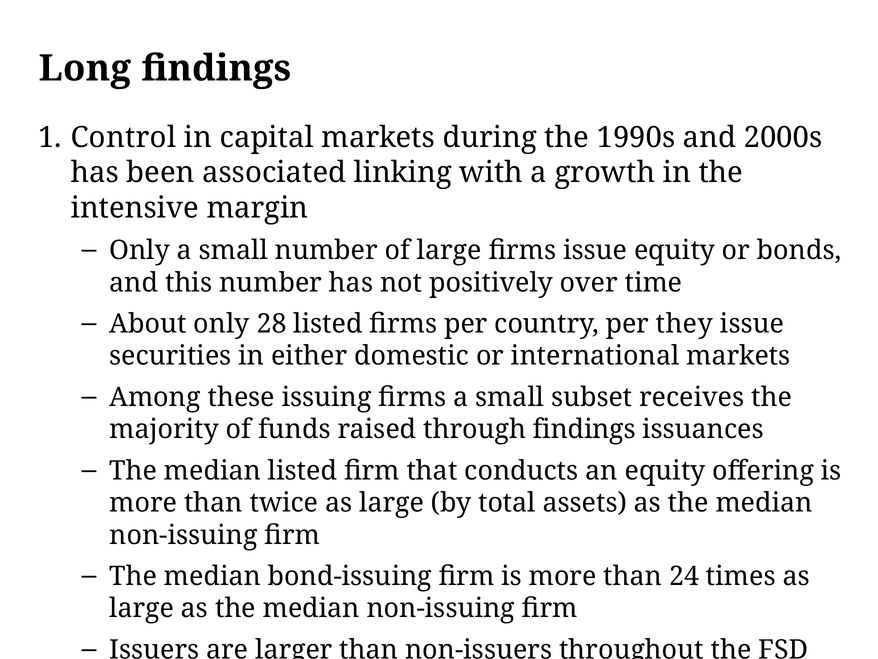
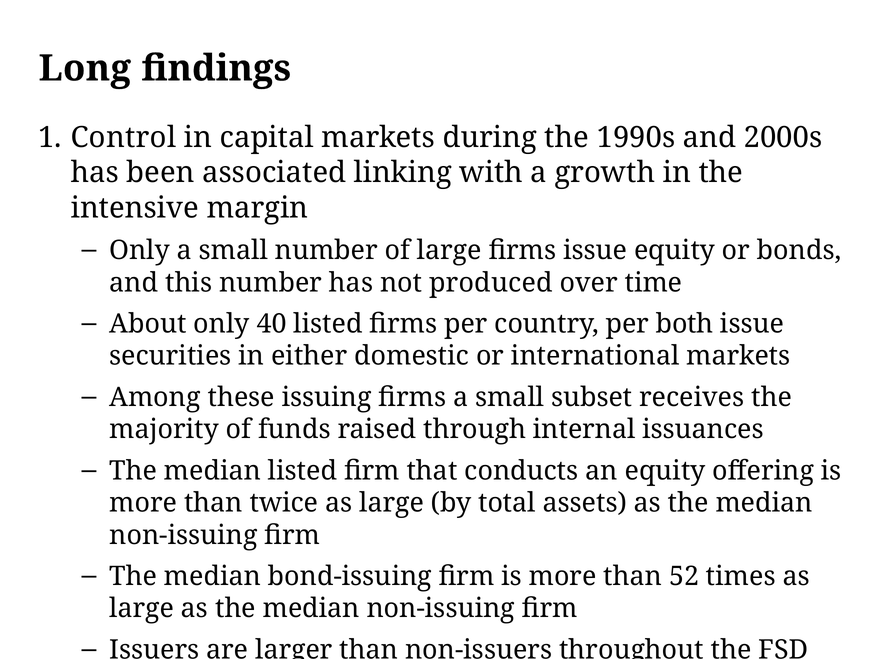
positively: positively -> produced
28: 28 -> 40
they: they -> both
through findings: findings -> internal
24: 24 -> 52
